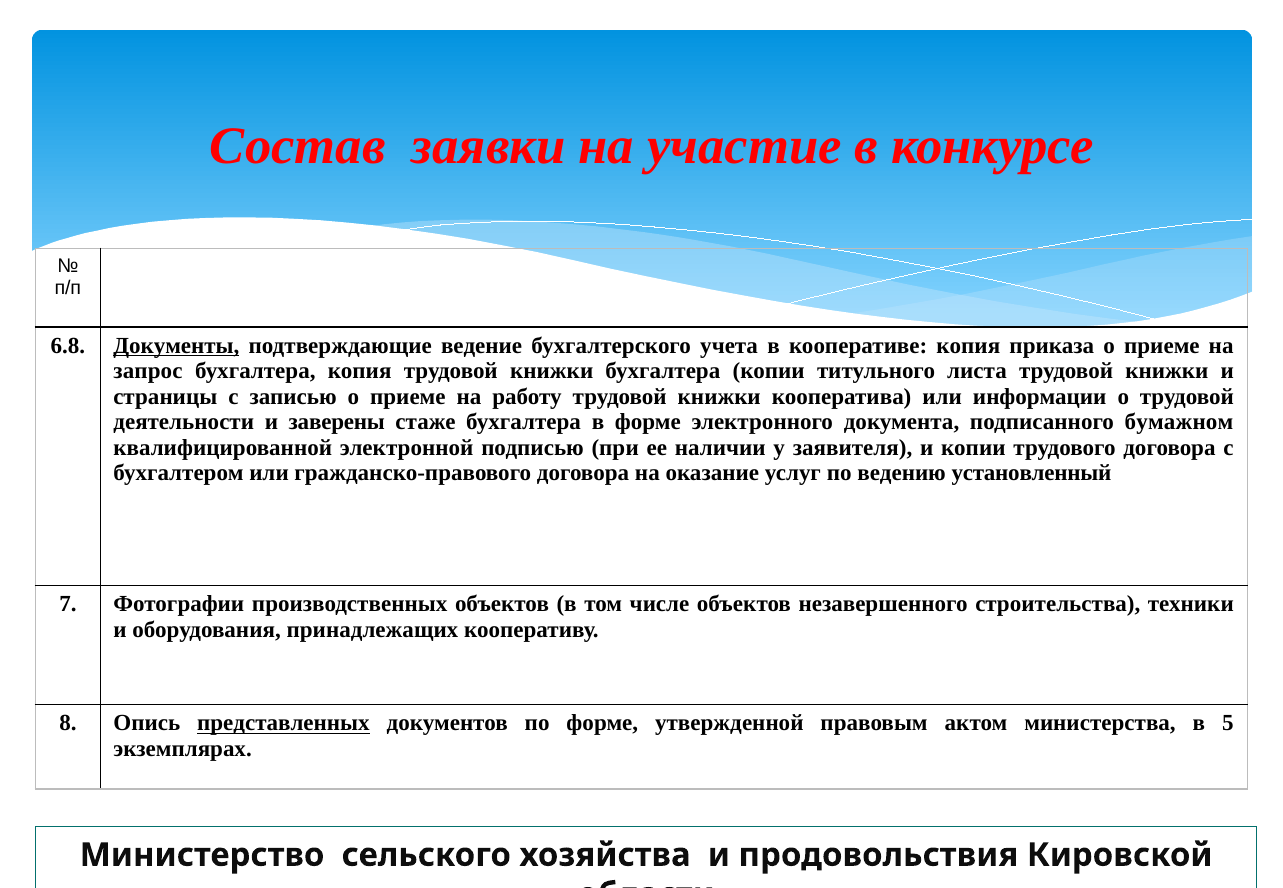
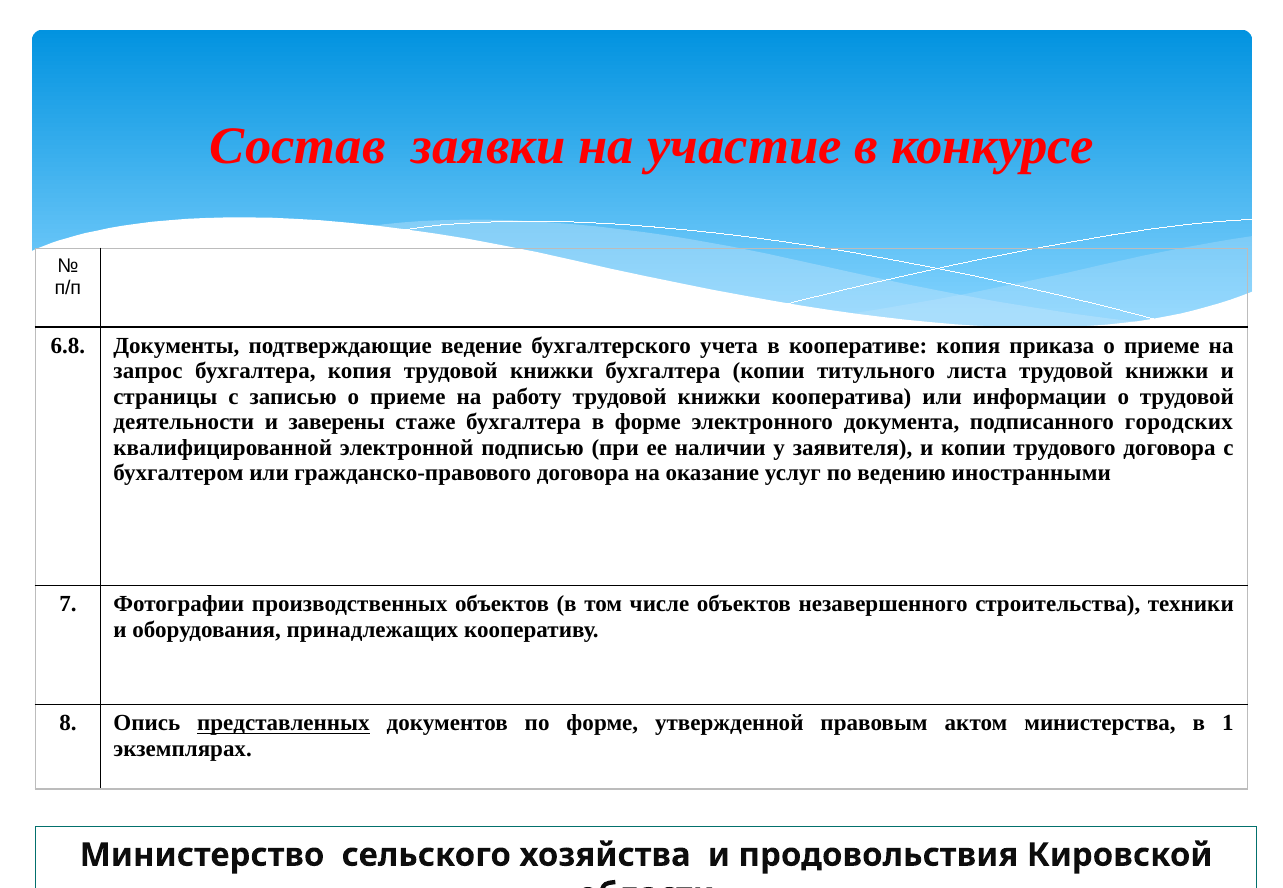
Документы underline: present -> none
бумажном: бумажном -> городских
установленный: установленный -> иностранными
5: 5 -> 1
